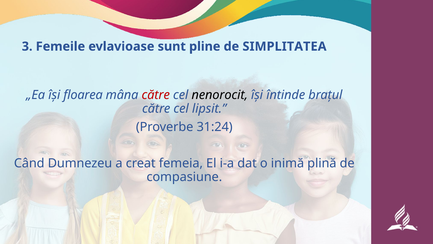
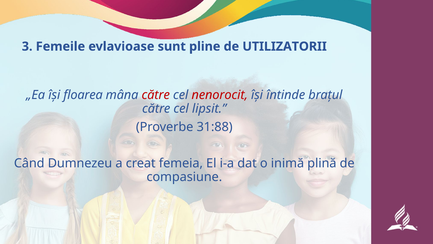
SIMPLITATEA: SIMPLITATEA -> UTILIZATORII
nenorocit colour: black -> red
31:24: 31:24 -> 31:88
